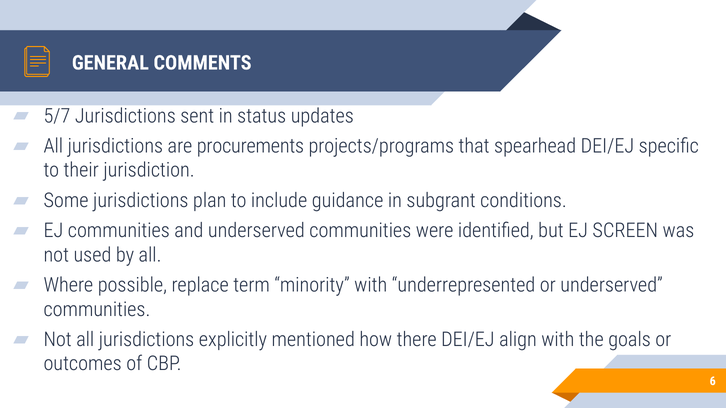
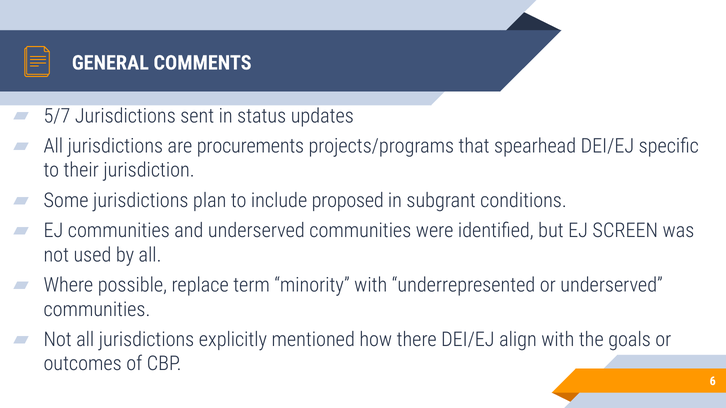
guidance: guidance -> proposed
